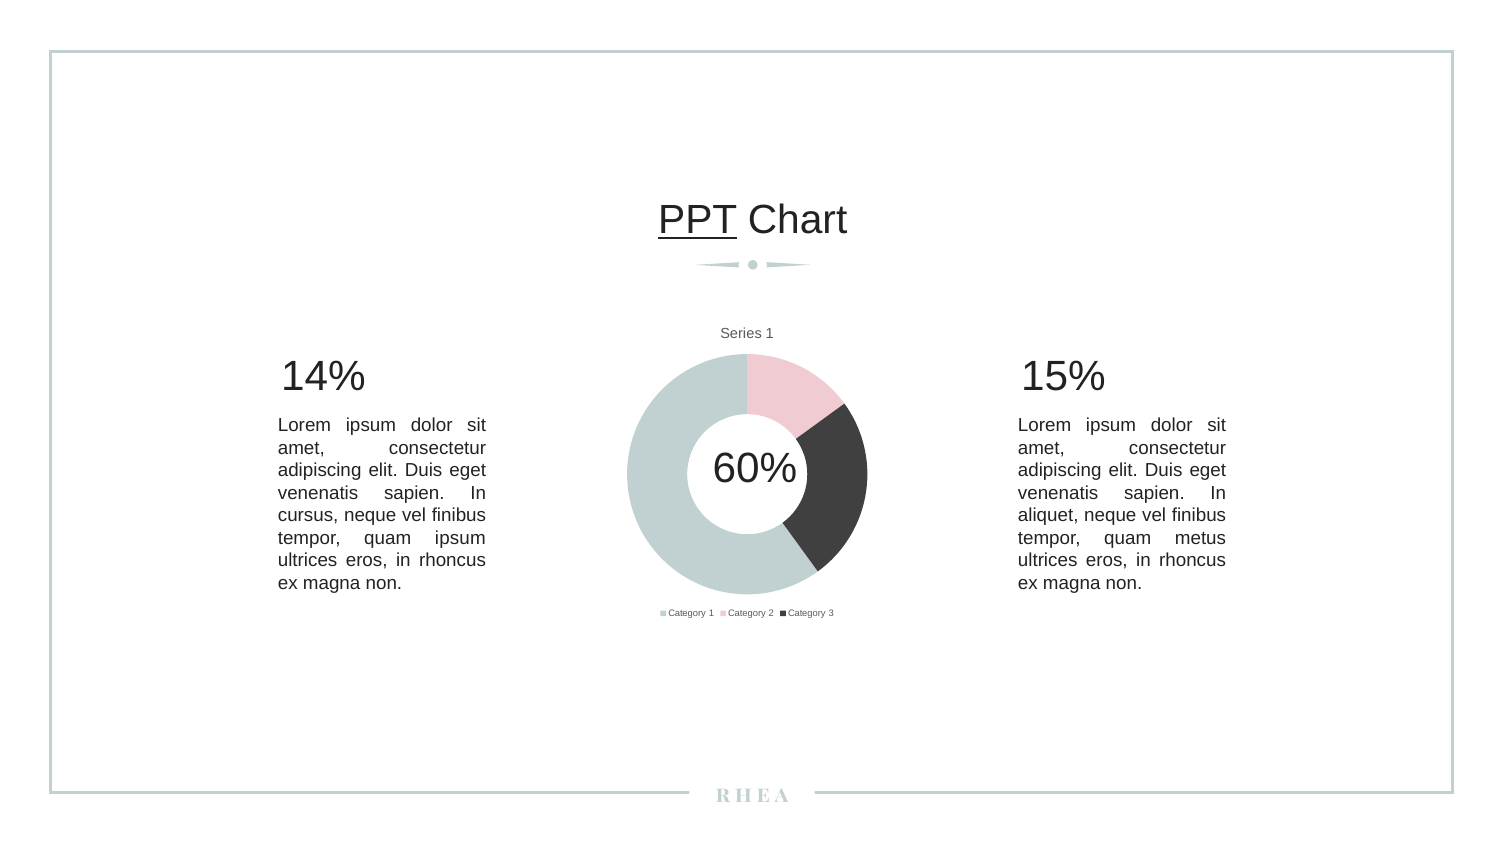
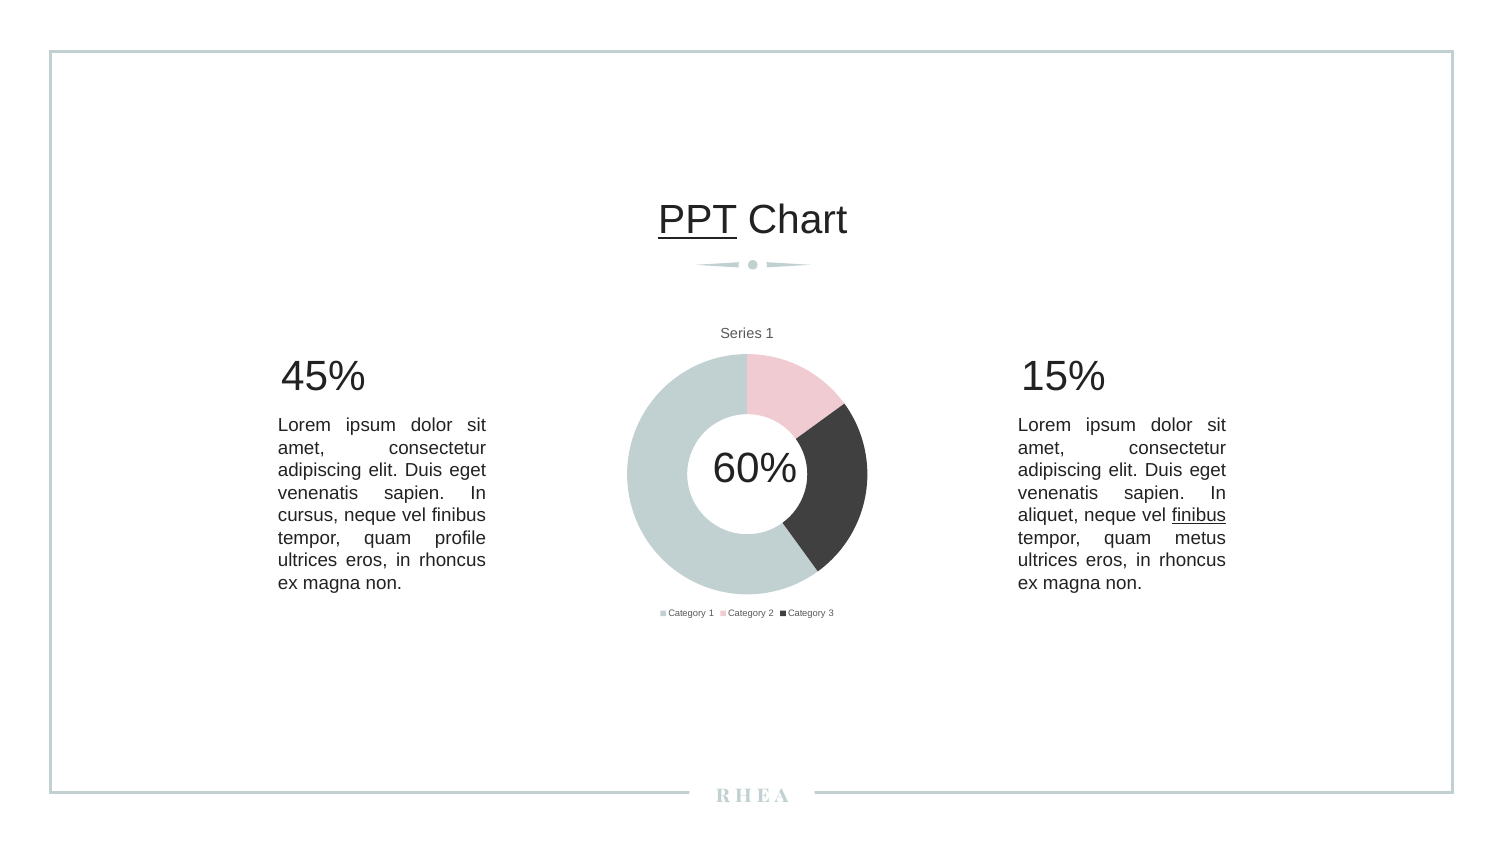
14%: 14% -> 45%
finibus at (1199, 516) underline: none -> present
quam ipsum: ipsum -> profile
